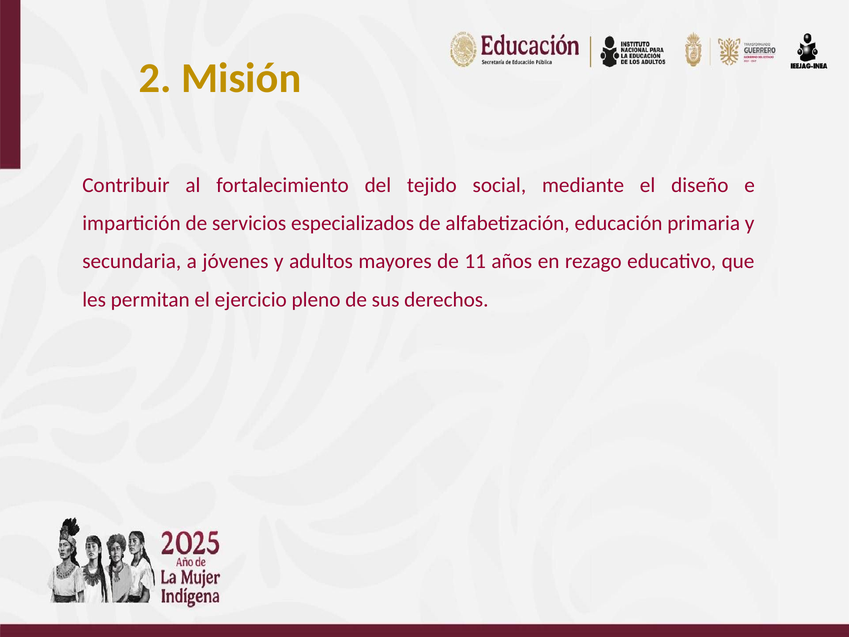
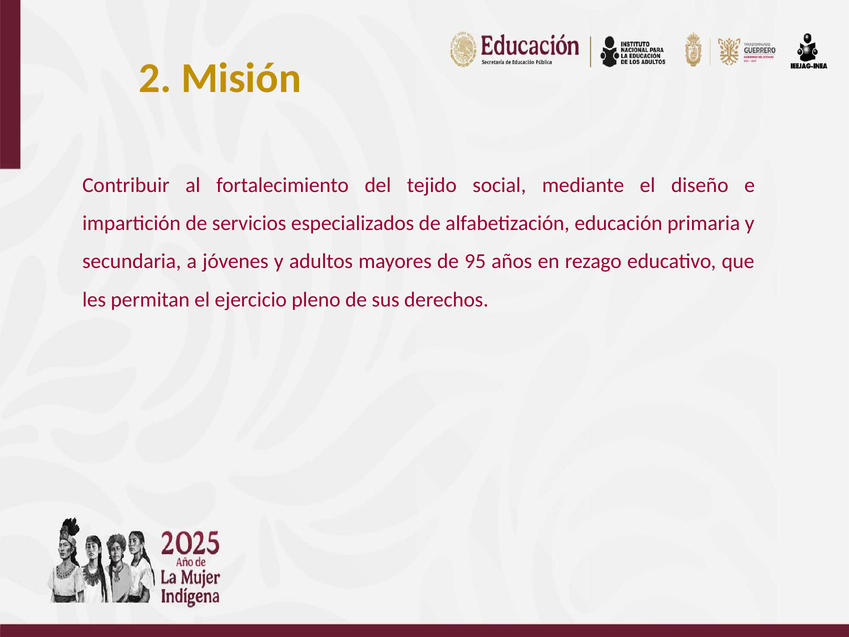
11: 11 -> 95
